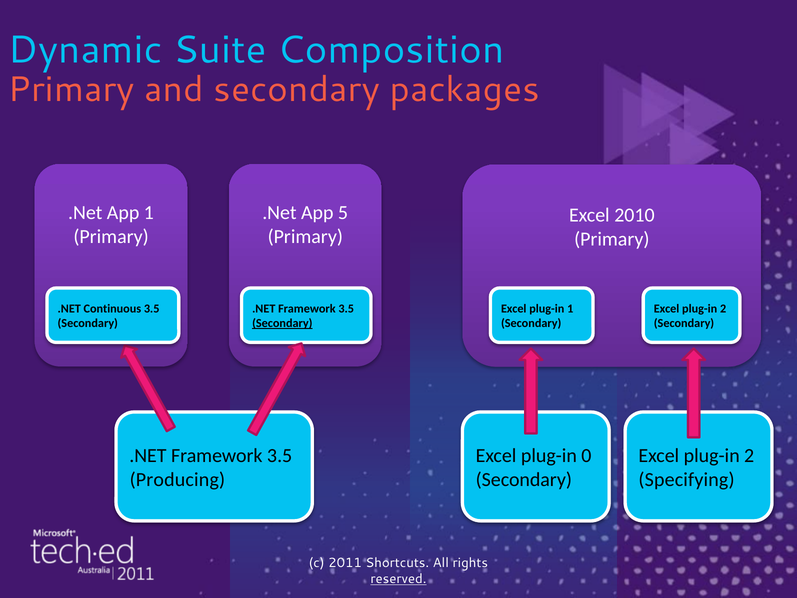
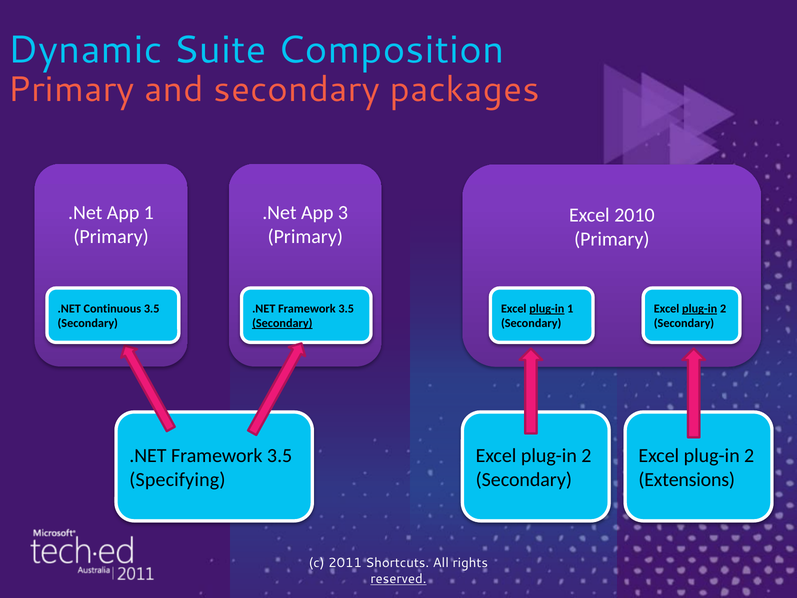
5: 5 -> 3
plug-in at (547, 309) underline: none -> present
plug-in at (700, 309) underline: none -> present
0 at (586, 456): 0 -> 2
Producing: Producing -> Specifying
Specifying: Specifying -> Extensions
